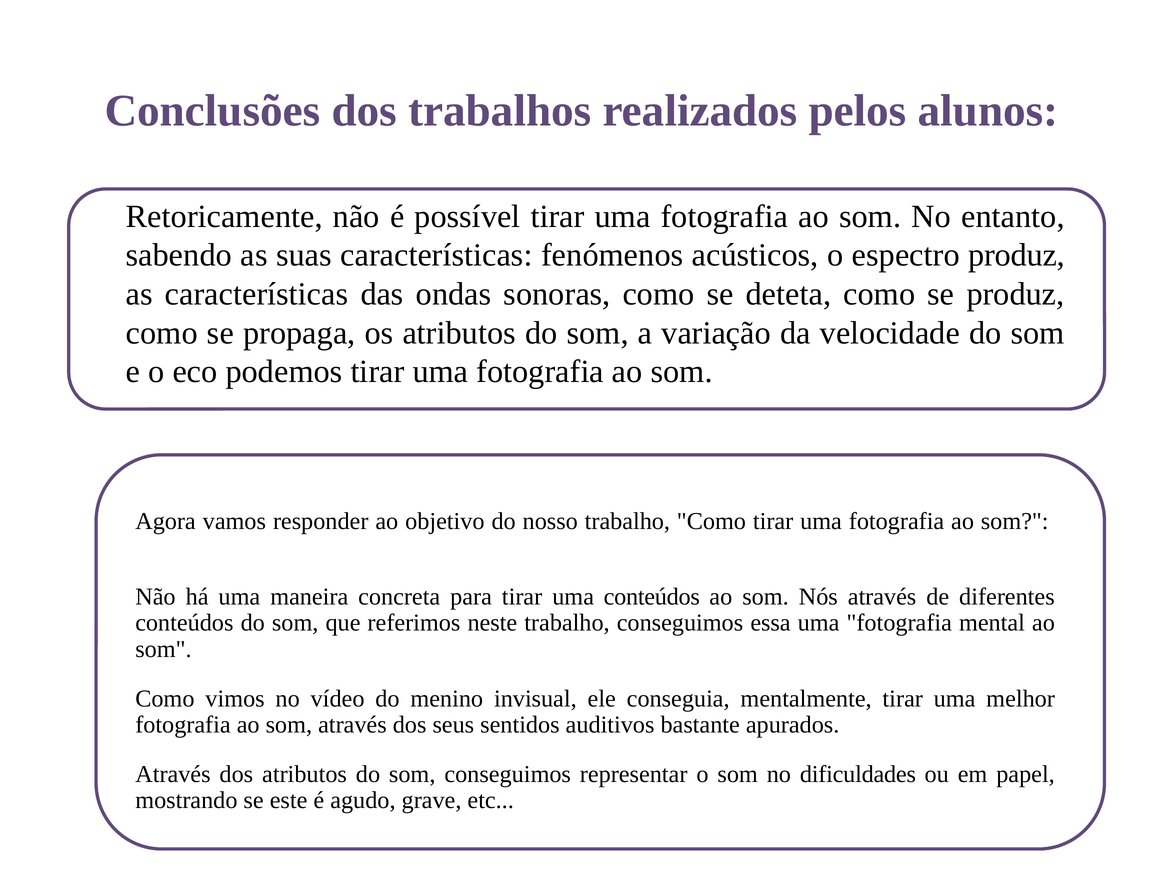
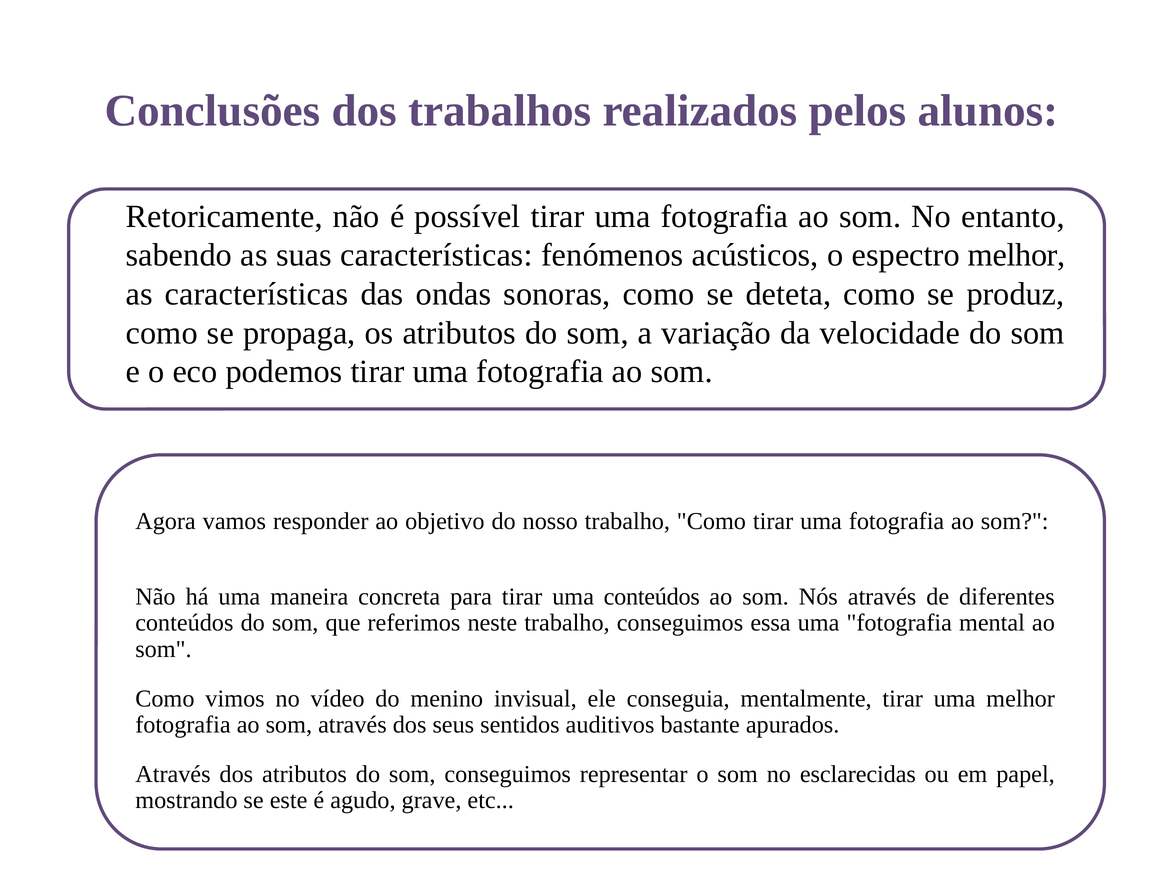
espectro produz: produz -> melhor
dificuldades: dificuldades -> esclarecidas
